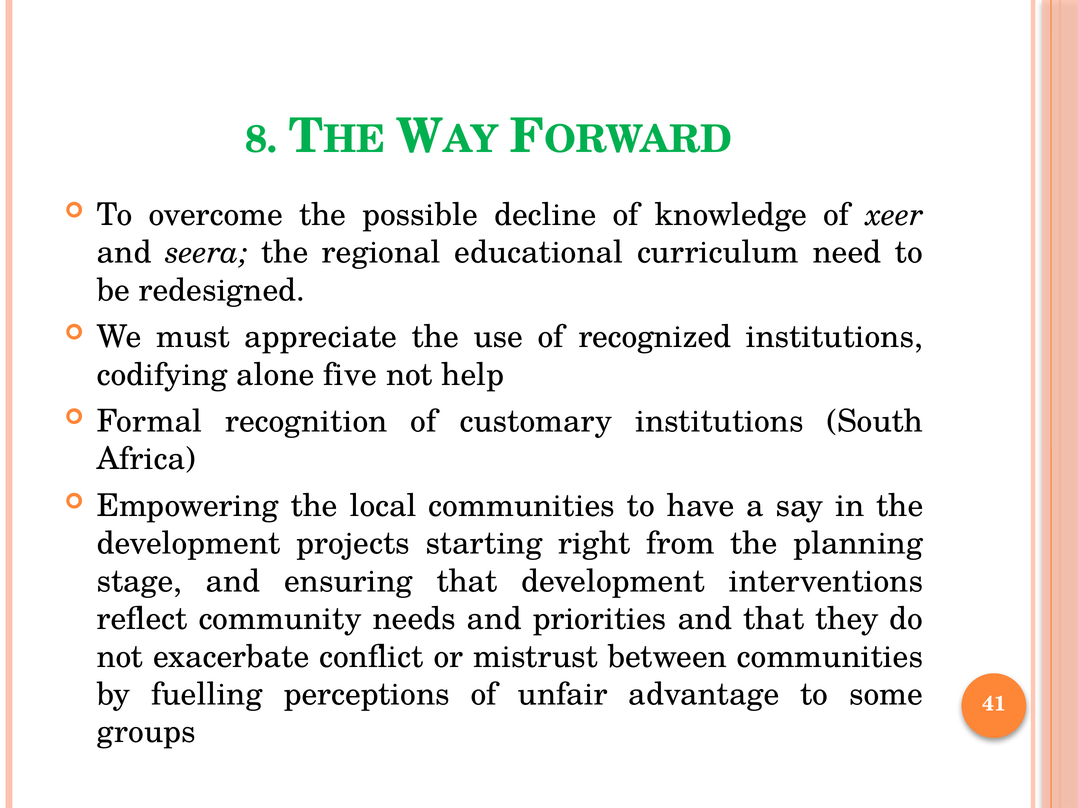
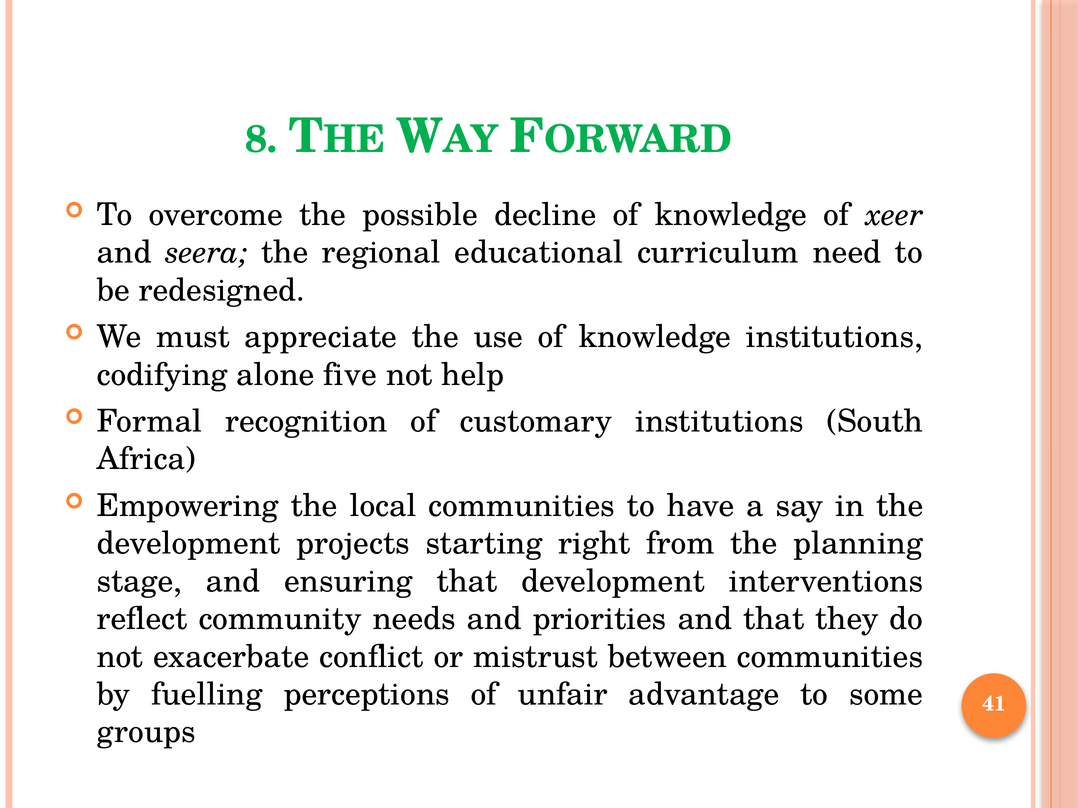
use of recognized: recognized -> knowledge
